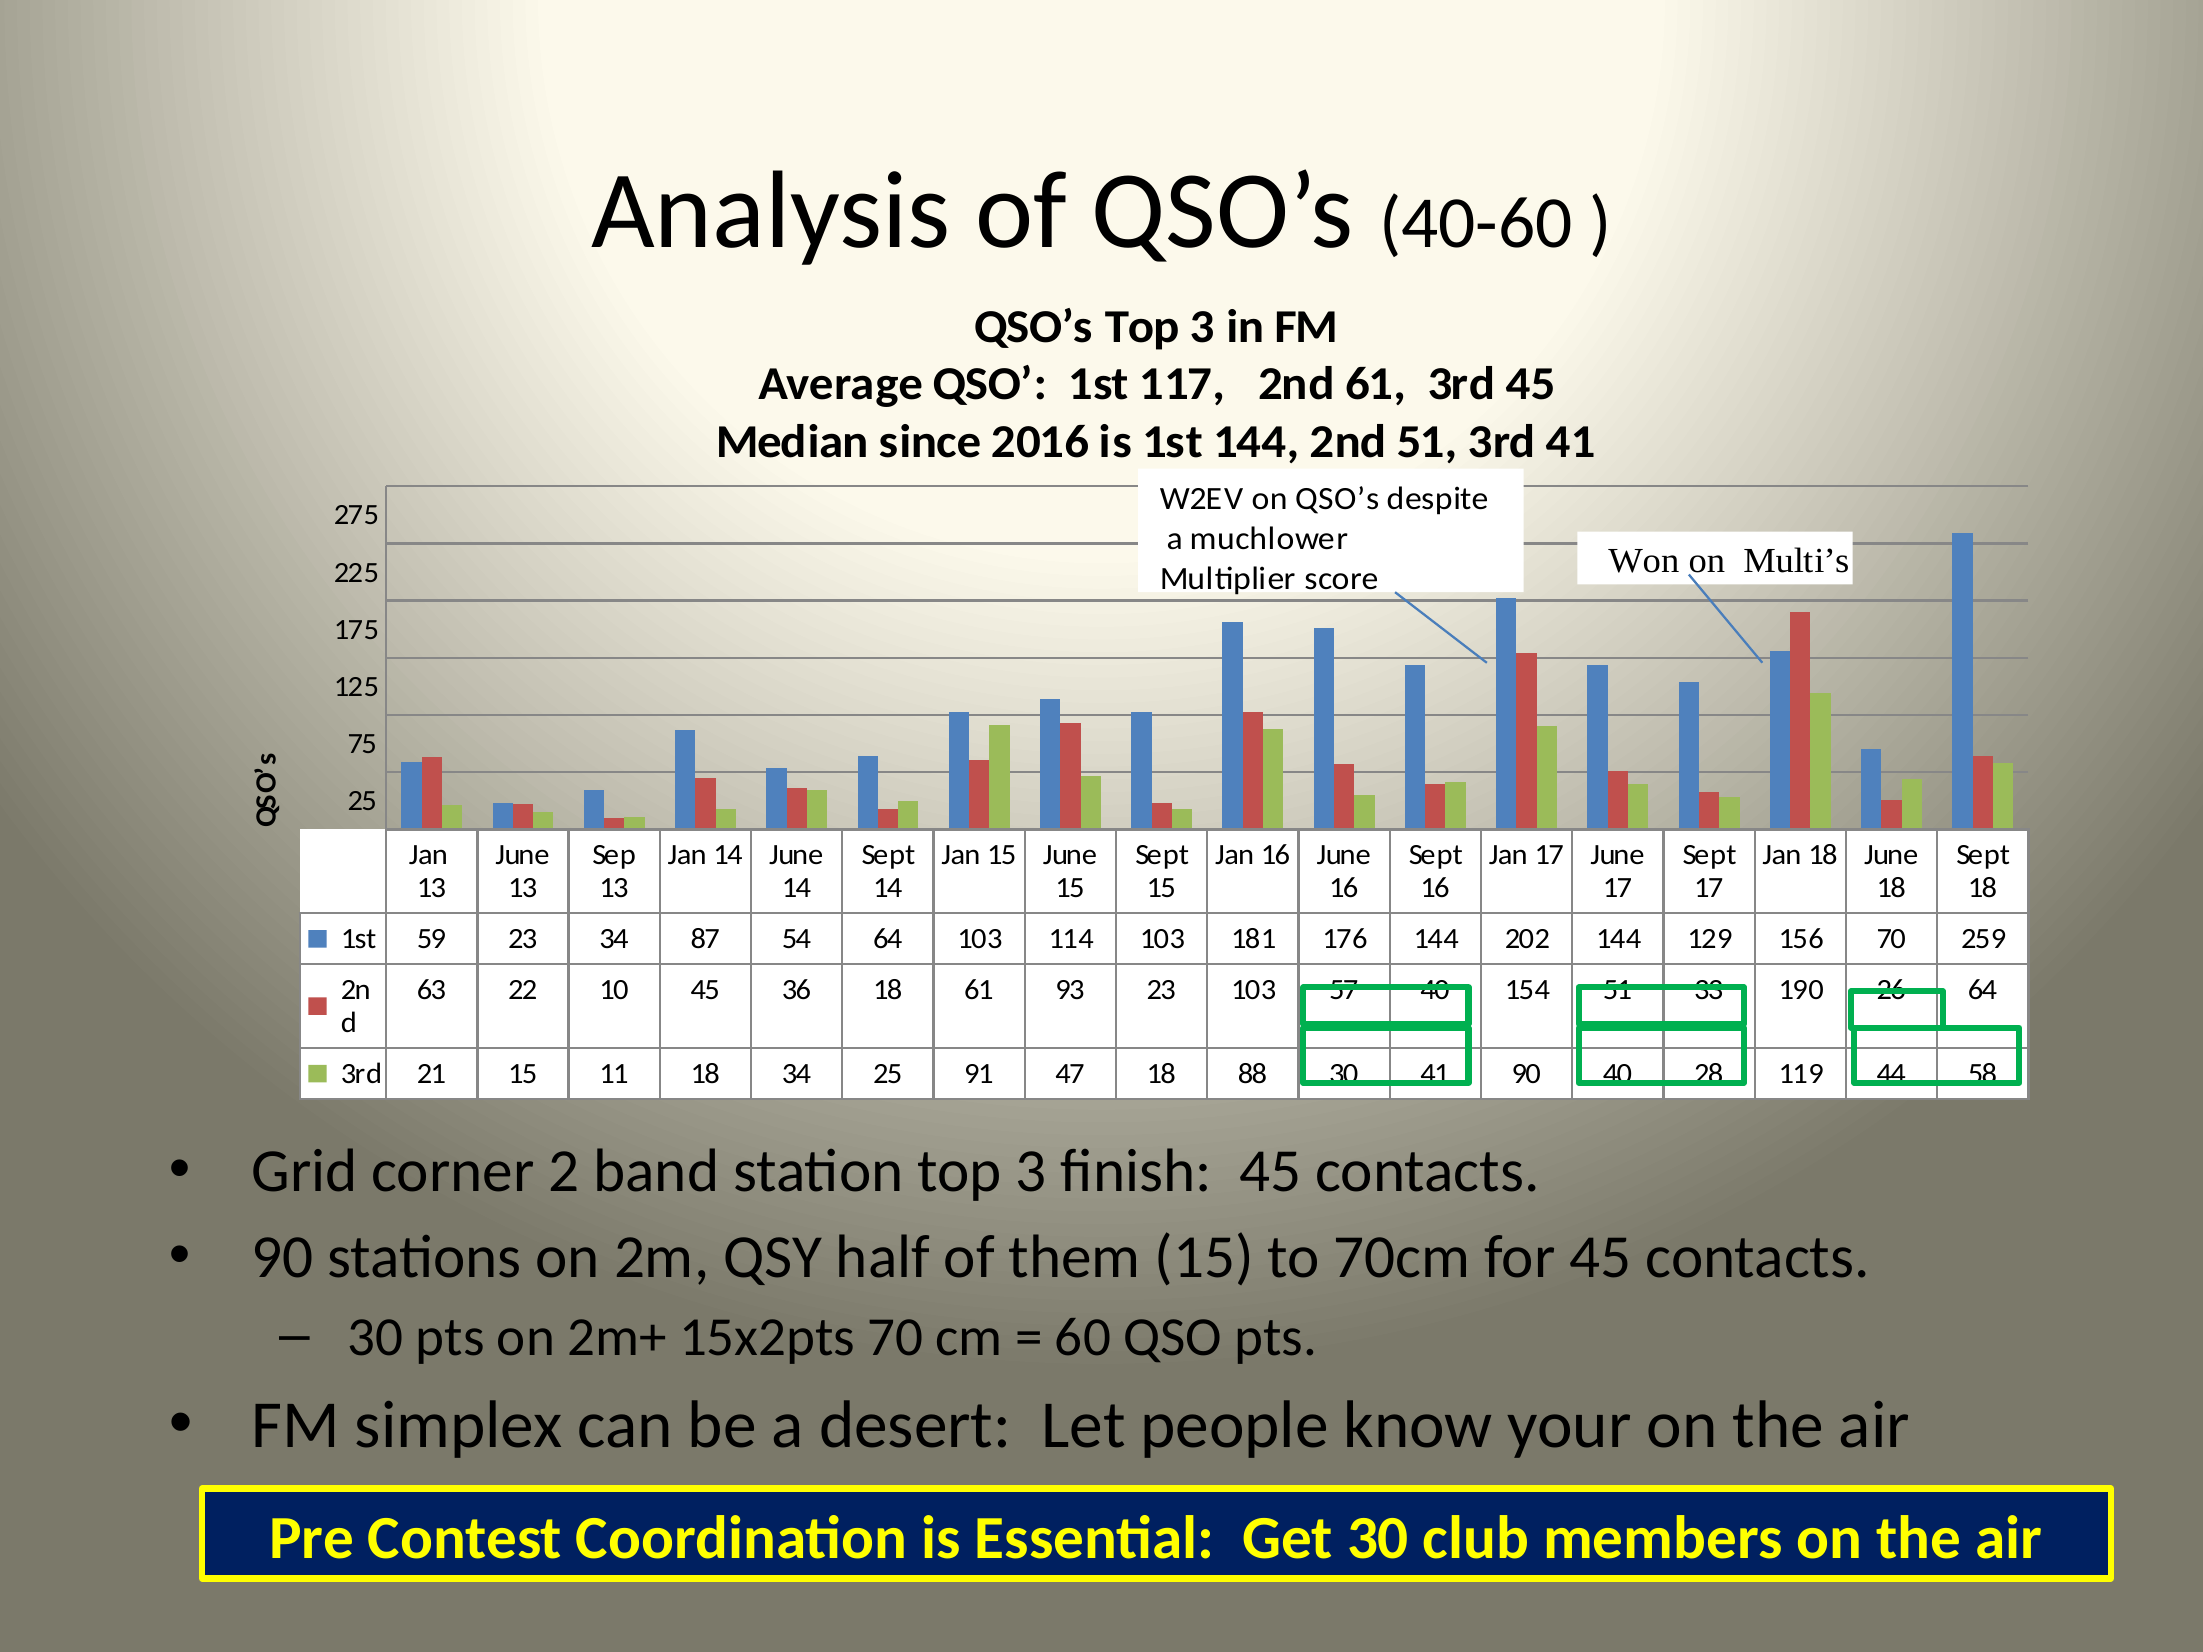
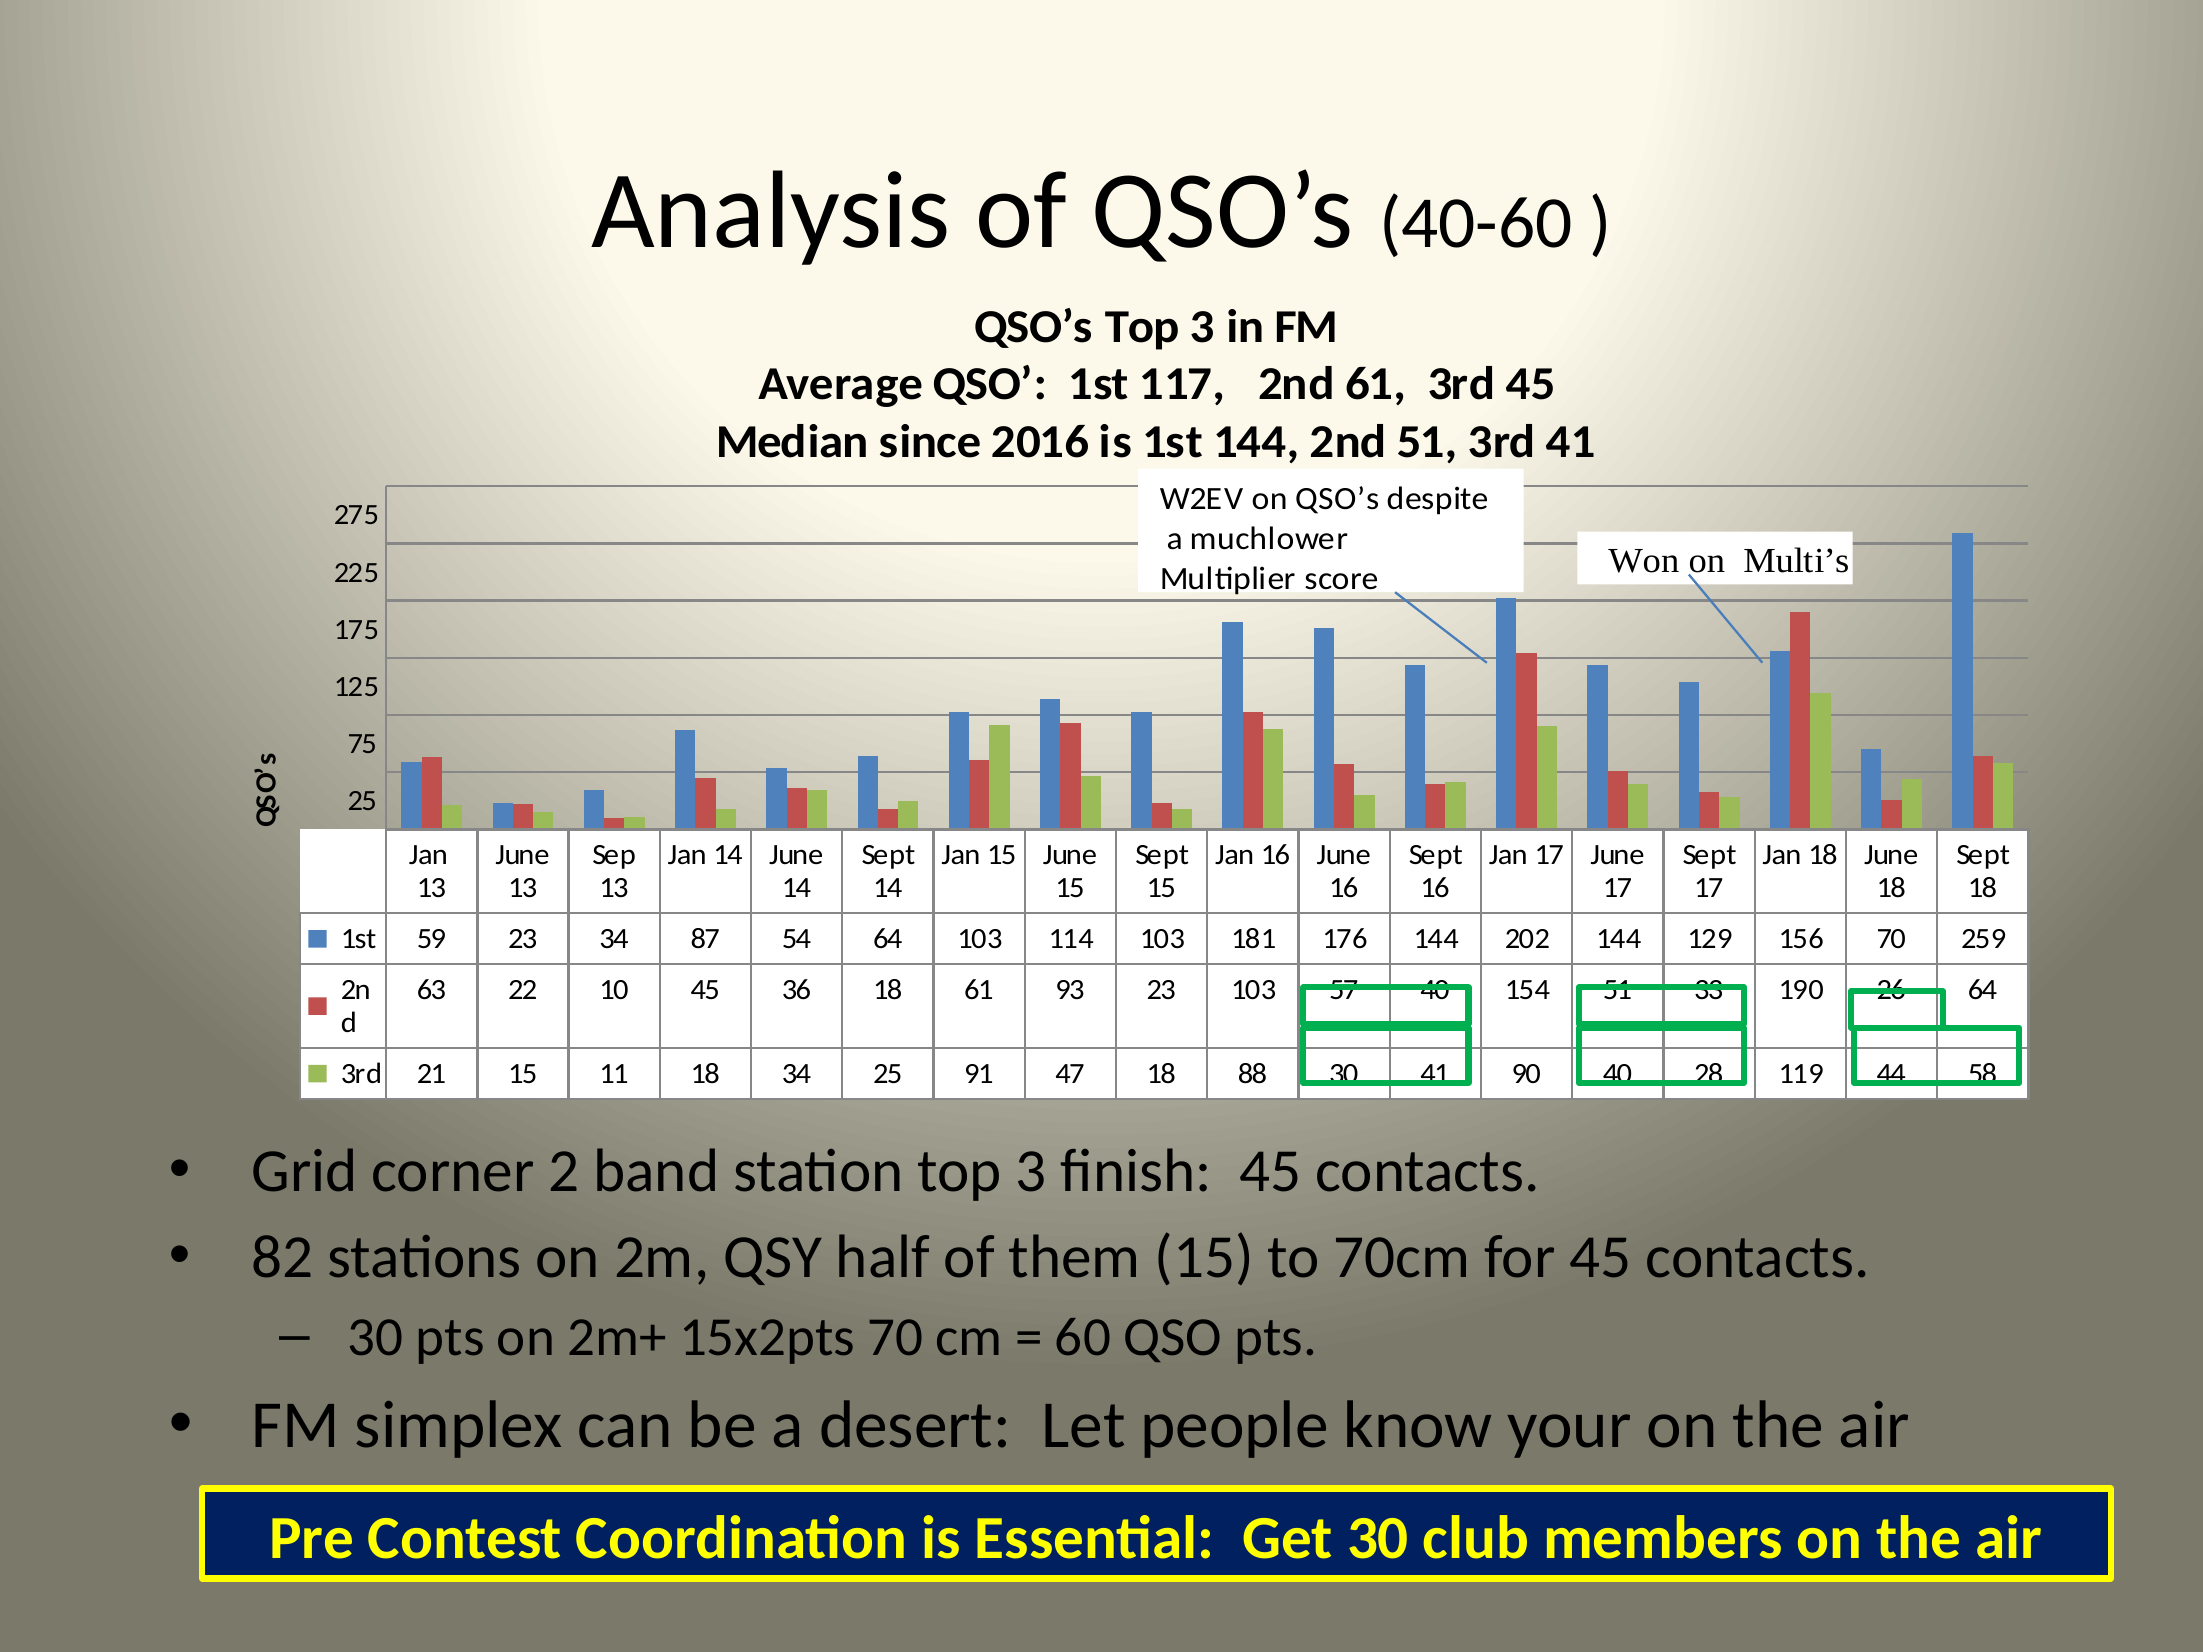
90 at (282, 1258): 90 -> 82
